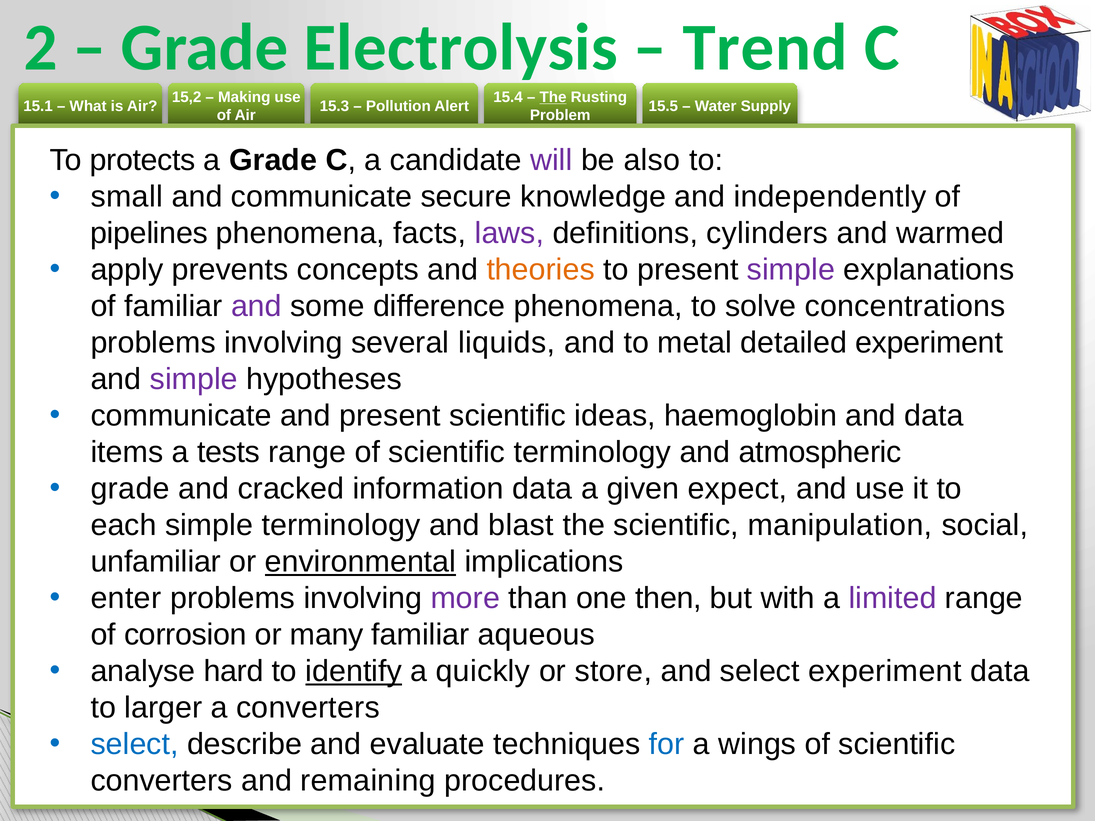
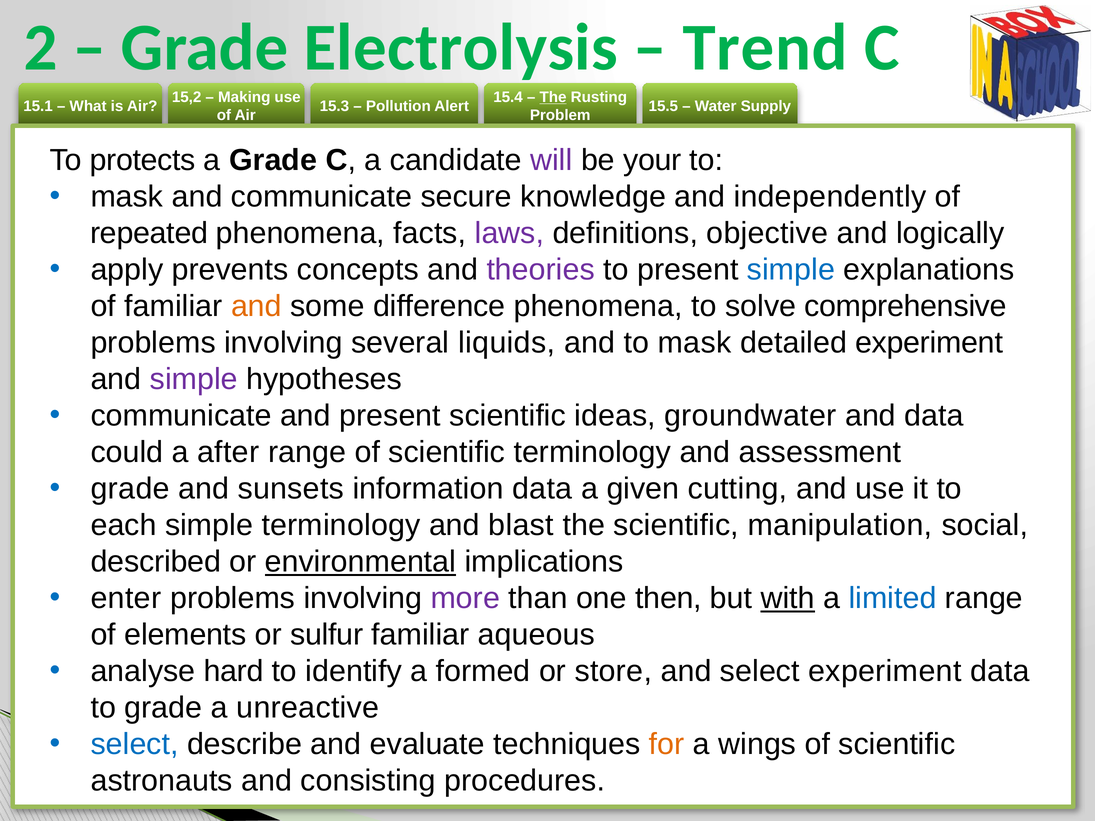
also: also -> your
small at (127, 197): small -> mask
pipelines: pipelines -> repeated
cylinders: cylinders -> objective
warmed: warmed -> logically
theories colour: orange -> purple
simple at (791, 270) colour: purple -> blue
and at (256, 306) colour: purple -> orange
concentrations: concentrations -> comprehensive
to metal: metal -> mask
haemoglobin: haemoglobin -> groundwater
items: items -> could
tests: tests -> after
atmospheric: atmospheric -> assessment
cracked: cracked -> sunsets
expect: expect -> cutting
unfamiliar: unfamiliar -> described
with underline: none -> present
limited colour: purple -> blue
corrosion: corrosion -> elements
many: many -> sulfur
identify underline: present -> none
quickly: quickly -> formed
to larger: larger -> grade
a converters: converters -> unreactive
for colour: blue -> orange
converters at (162, 781): converters -> astronauts
remaining: remaining -> consisting
